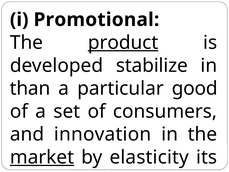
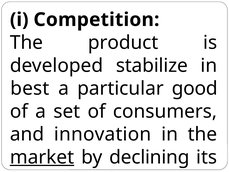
Promotional: Promotional -> Competition
product underline: present -> none
than: than -> best
elasticity: elasticity -> declining
